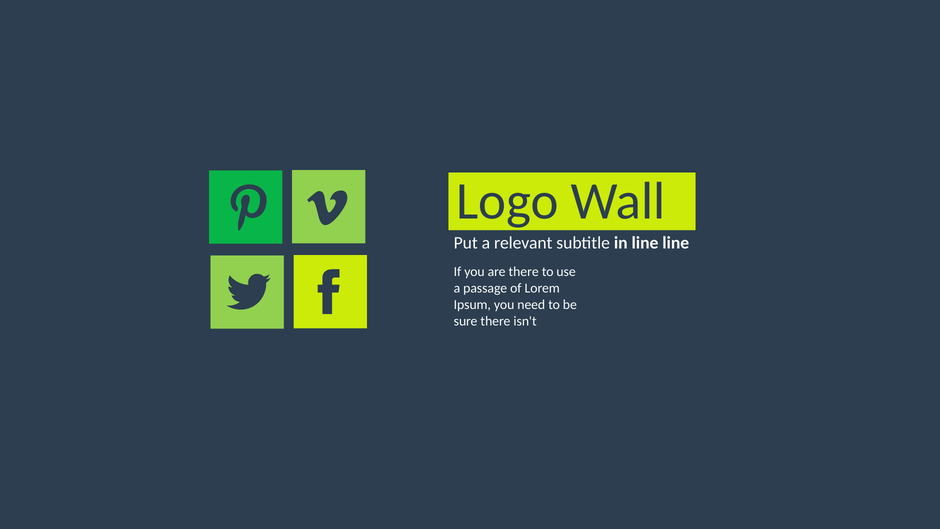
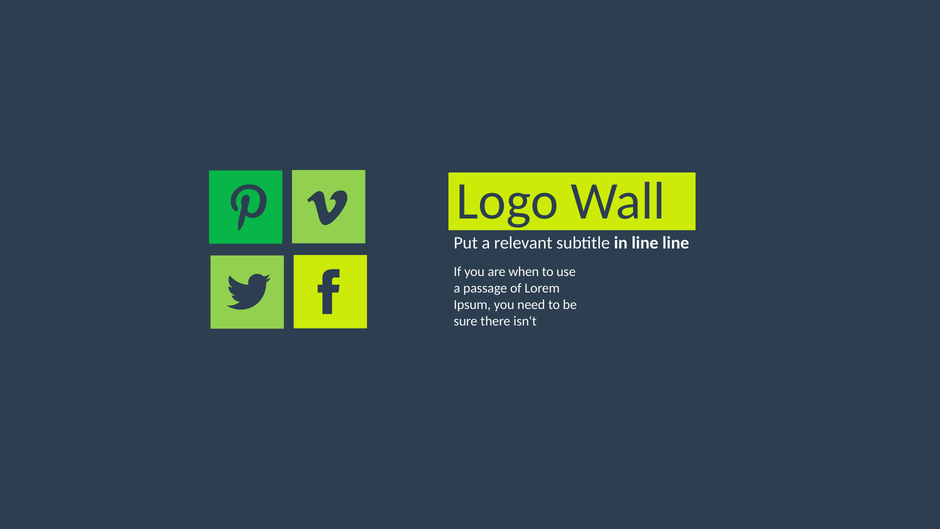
are there: there -> when
